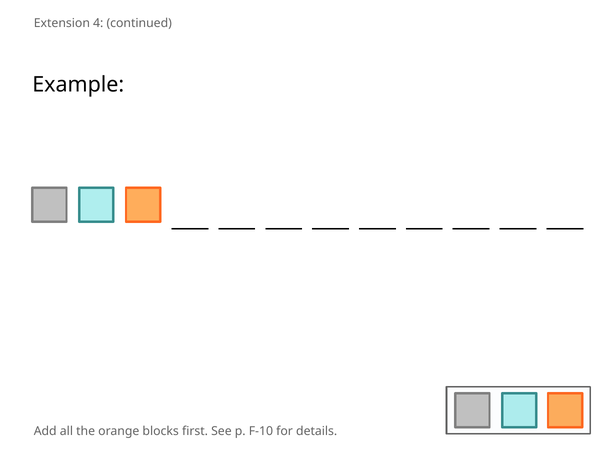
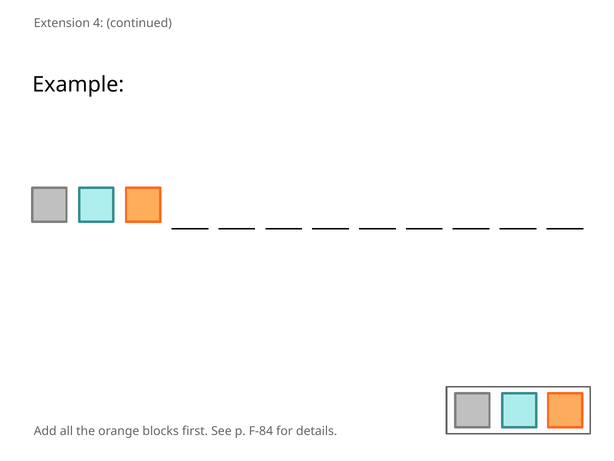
F-10: F-10 -> F-84
